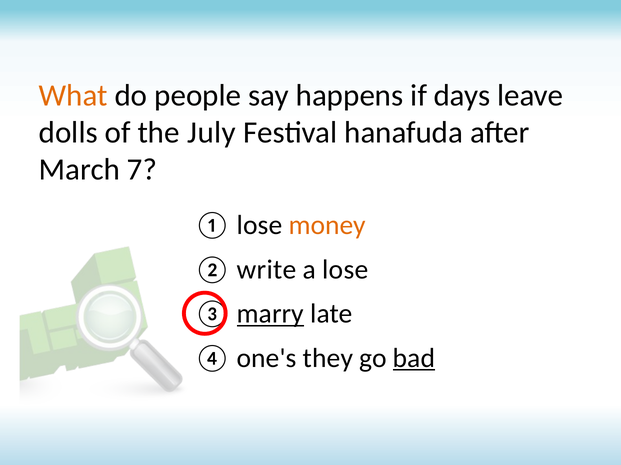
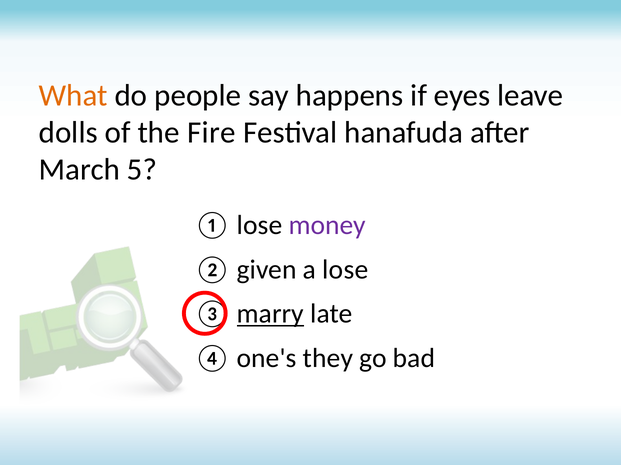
days: days -> eyes
July: July -> Fire
7: 7 -> 5
money colour: orange -> purple
write: write -> given
bad underline: present -> none
